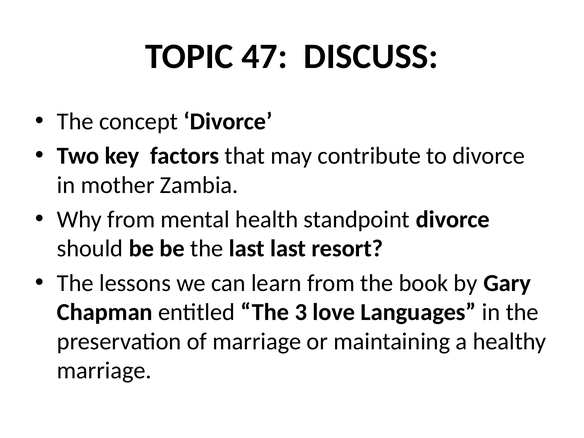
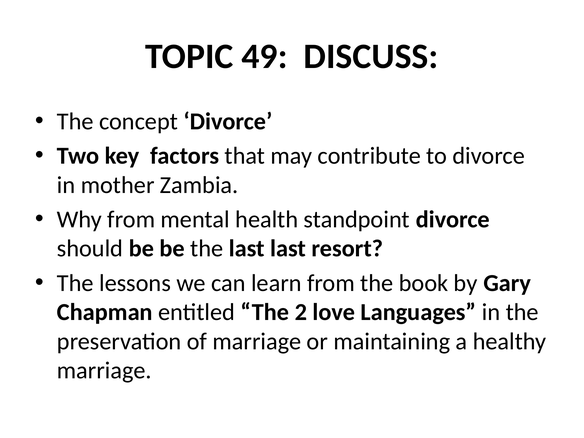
47: 47 -> 49
3: 3 -> 2
